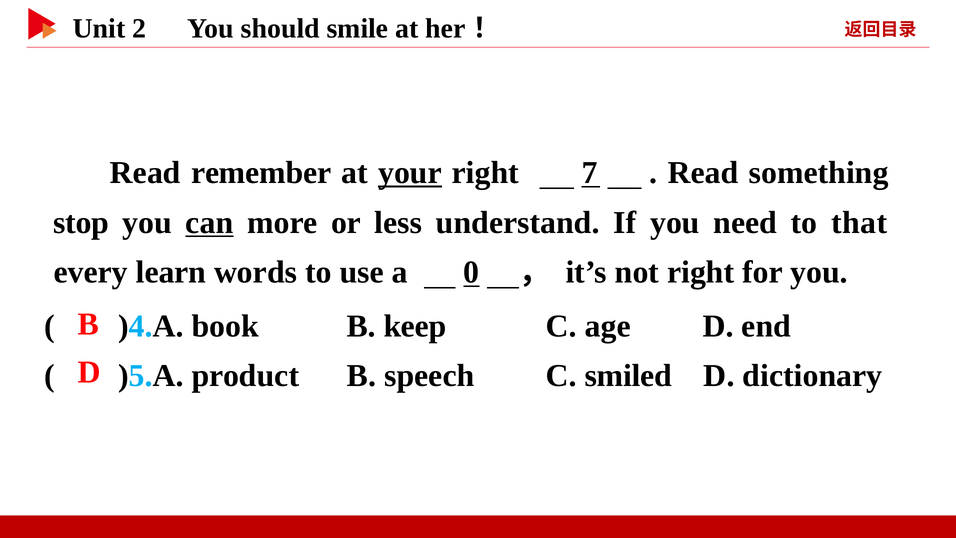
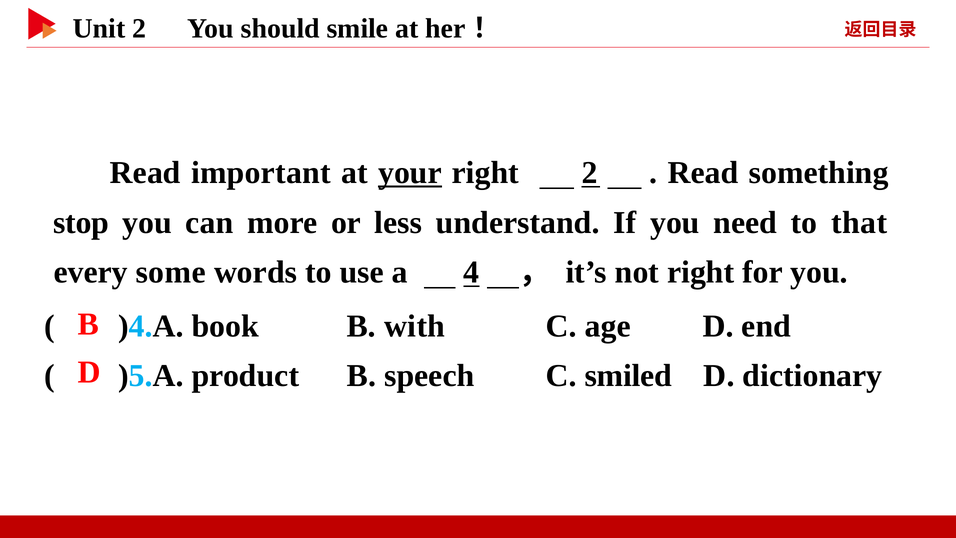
remember: remember -> important
right 7: 7 -> 2
can underline: present -> none
learn: learn -> some
0: 0 -> 4
keep: keep -> with
